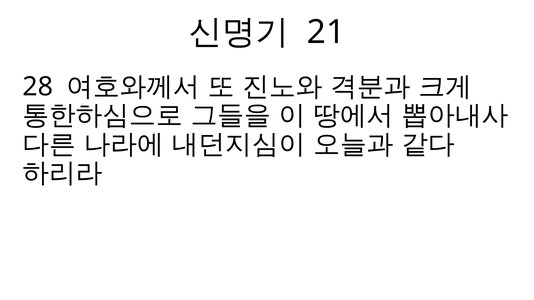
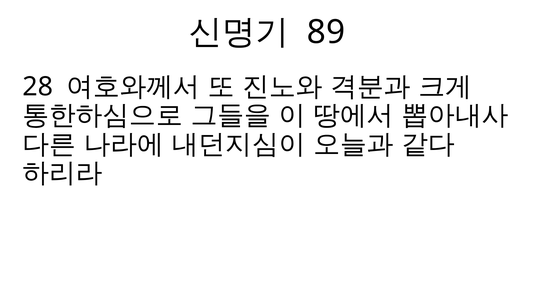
21: 21 -> 89
